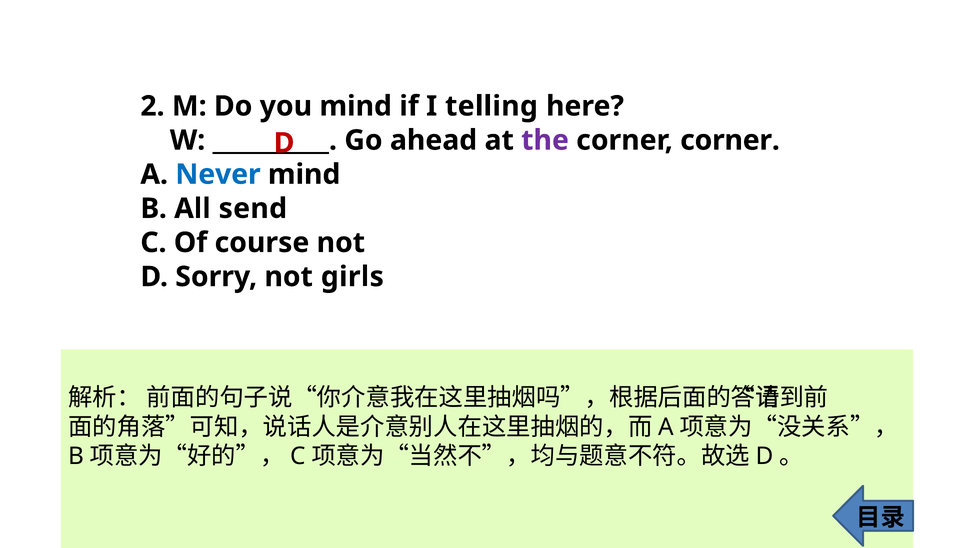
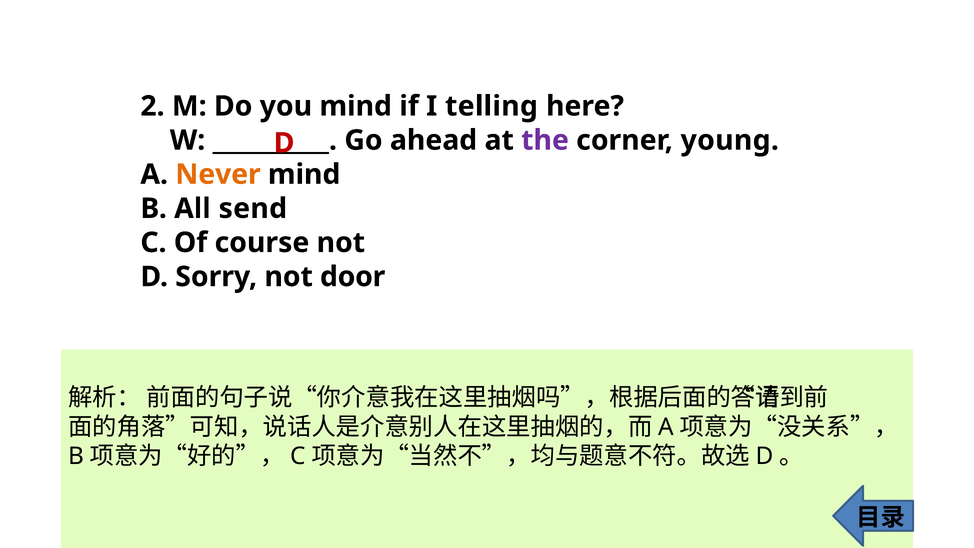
corner corner: corner -> young
Never colour: blue -> orange
girls: girls -> door
